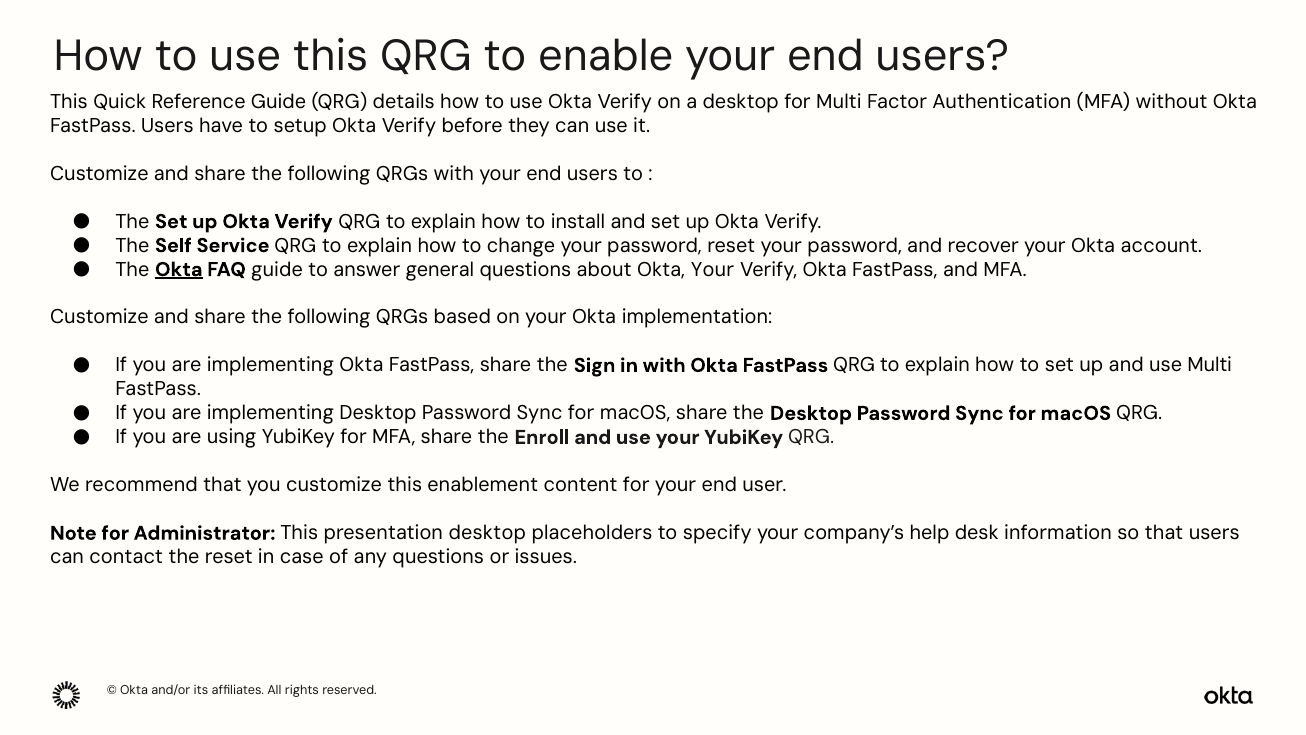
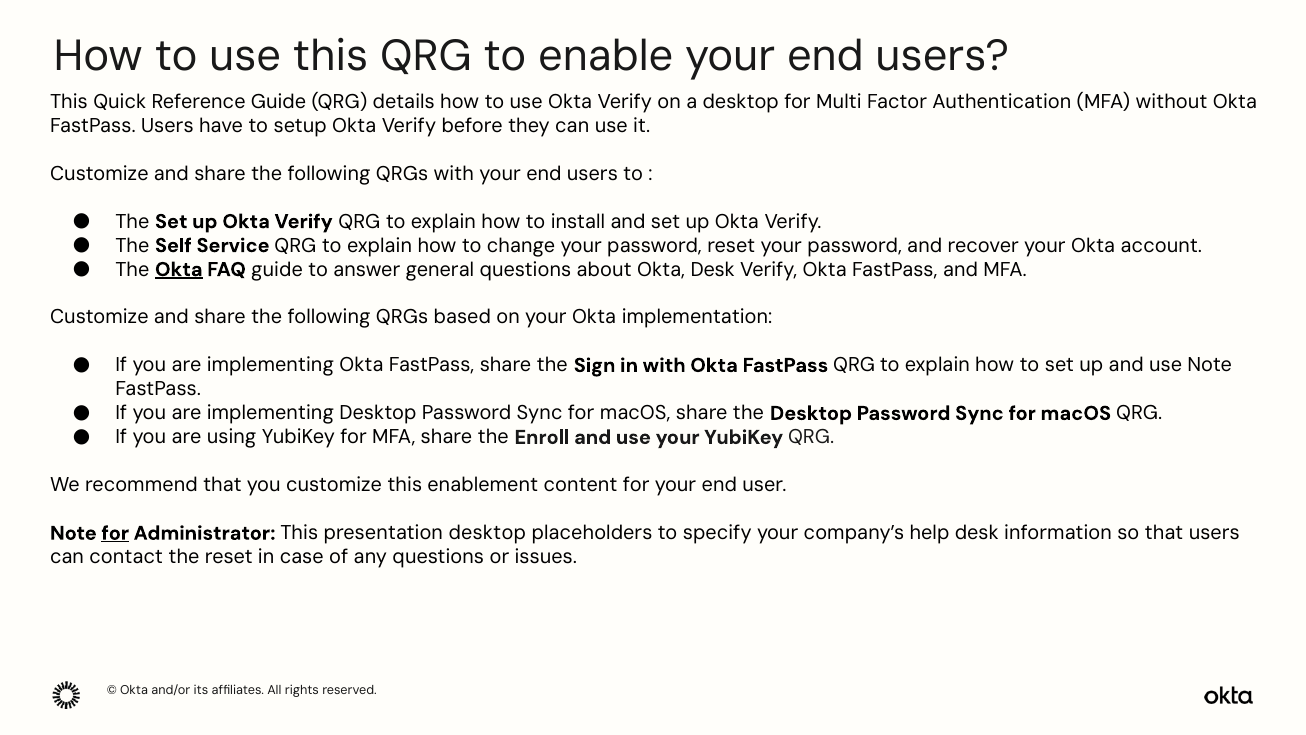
Okta Your: Your -> Desk
use Multi: Multi -> Note
for at (115, 533) underline: none -> present
